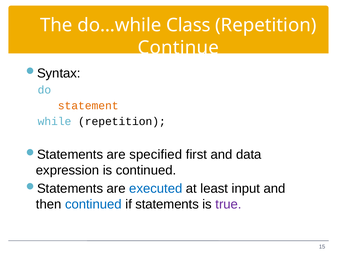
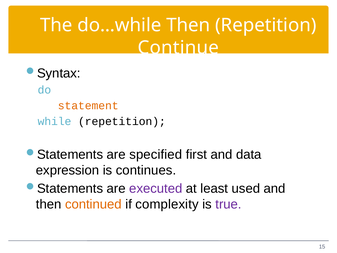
do…while Class: Class -> Then
is continued: continued -> continues
executed colour: blue -> purple
input: input -> used
continued at (93, 204) colour: blue -> orange
statements: statements -> complexity
